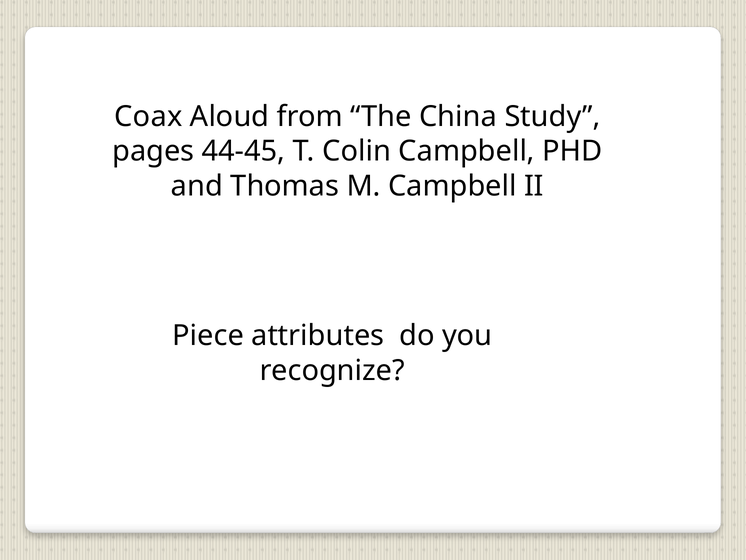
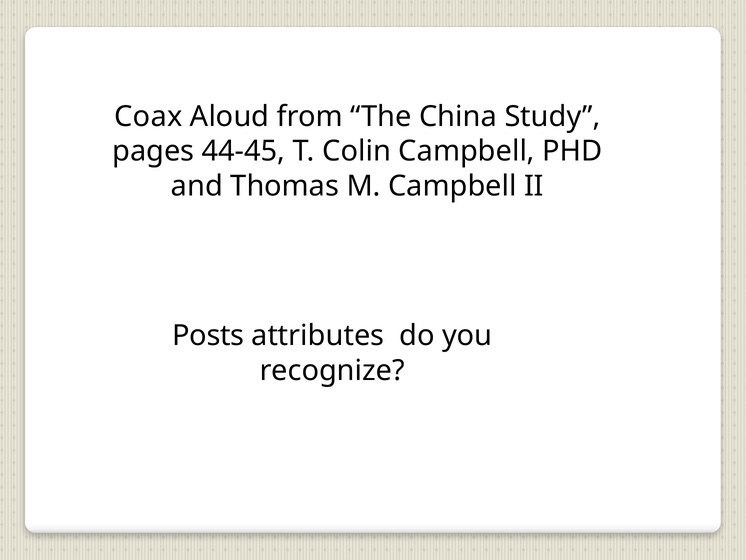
Piece: Piece -> Posts
